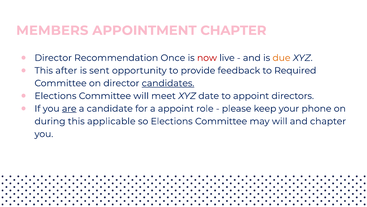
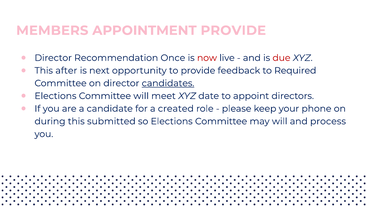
APPOINTMENT CHAPTER: CHAPTER -> PROVIDE
due colour: orange -> red
sent: sent -> next
are underline: present -> none
a appoint: appoint -> created
applicable: applicable -> submitted
and chapter: chapter -> process
